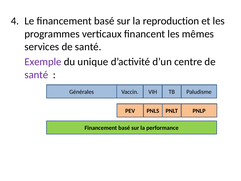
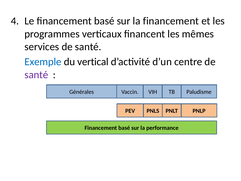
la reproduction: reproduction -> financement
Exemple colour: purple -> blue
unique: unique -> vertical
